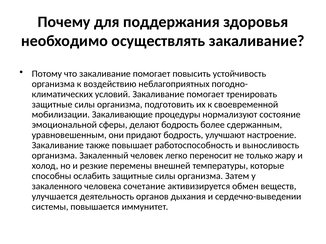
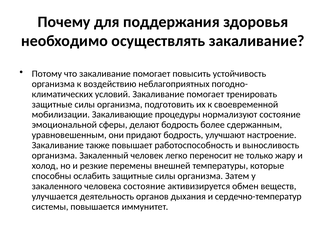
человека сочетание: сочетание -> состояние
сердечно-выведении: сердечно-выведении -> сердечно-температур
